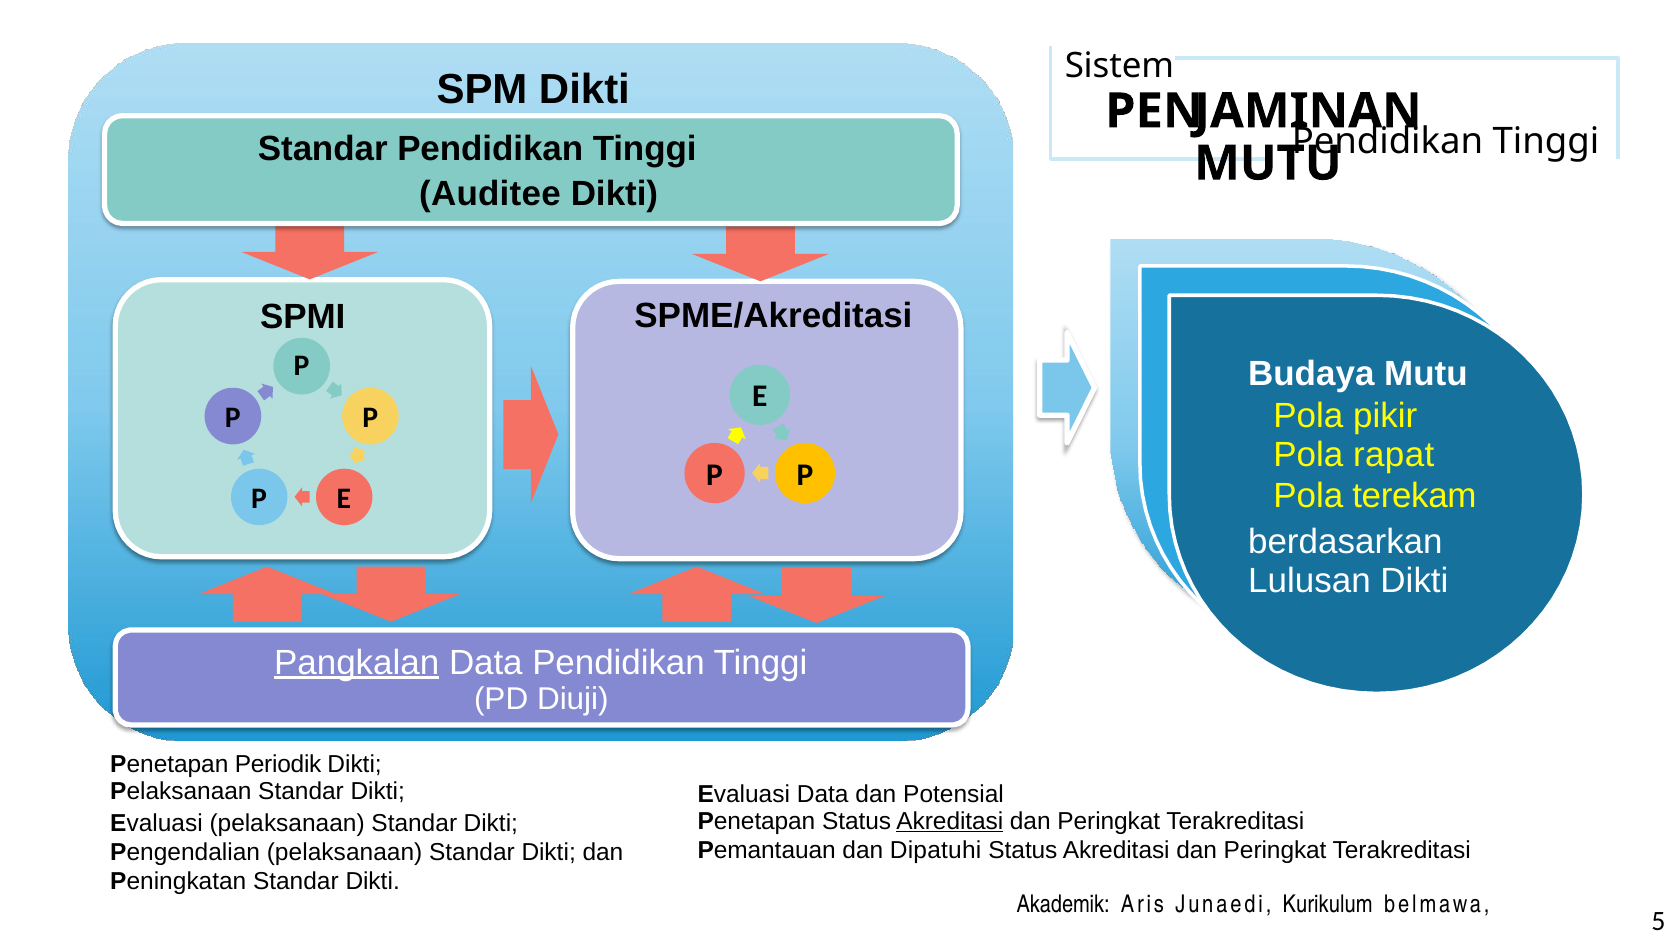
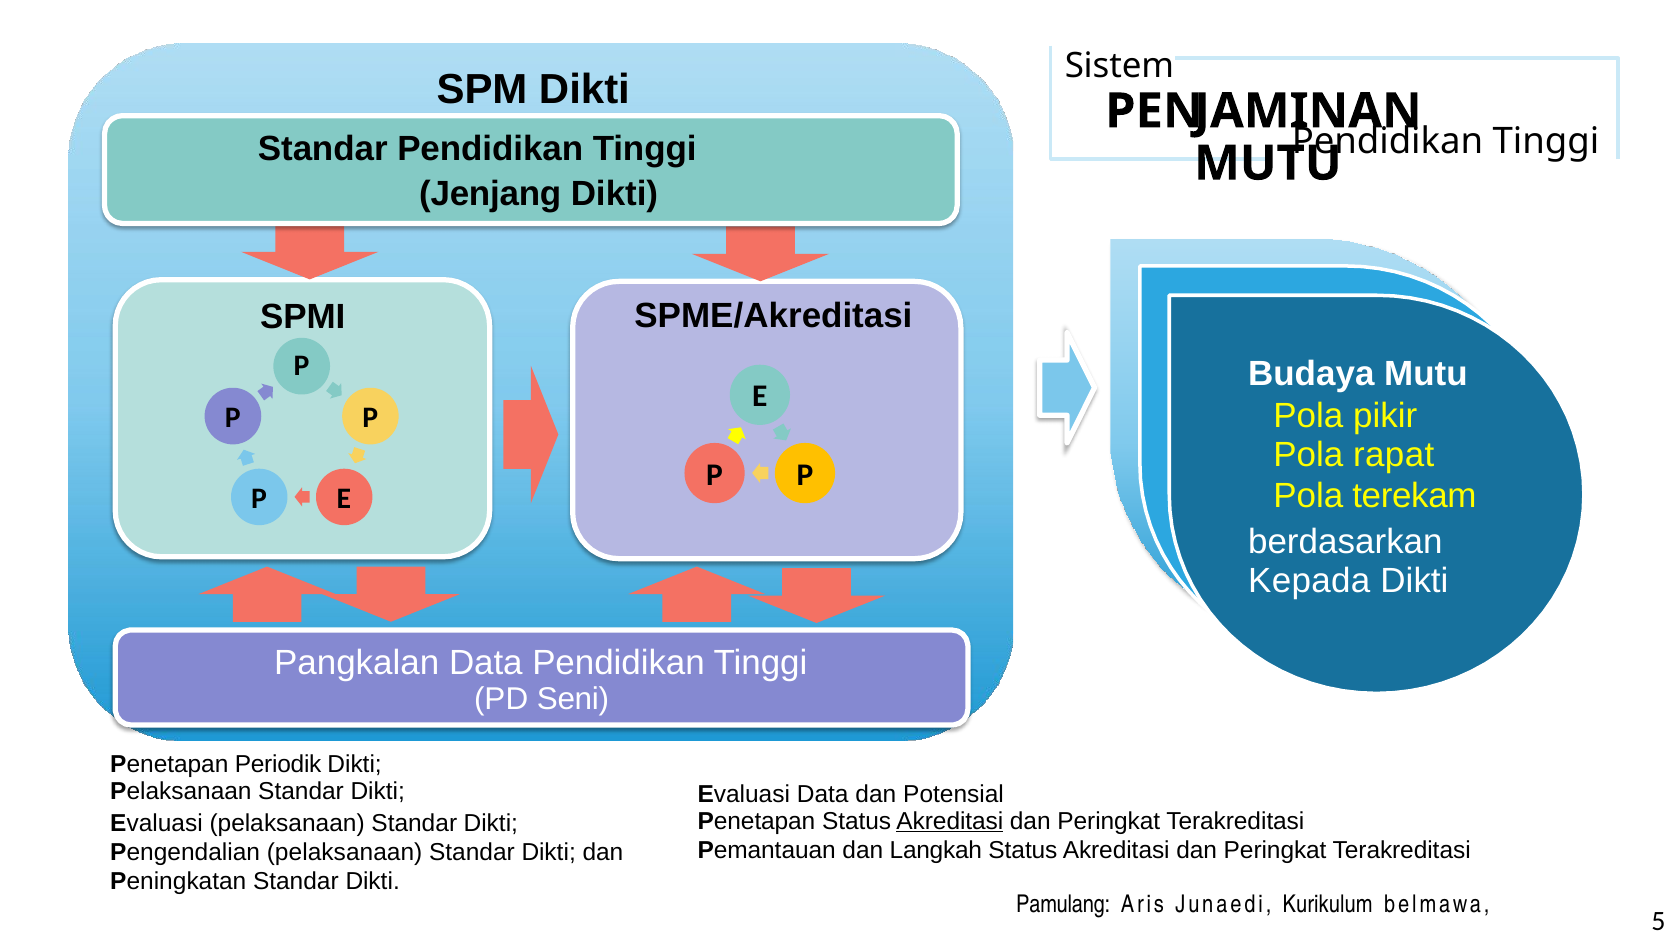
Auditee: Auditee -> Jenjang
Lulusan: Lulusan -> Kepada
Pangkalan underline: present -> none
Diuji: Diuji -> Seni
Dipatuhi: Dipatuhi -> Langkah
Akademik: Akademik -> Pamulang
